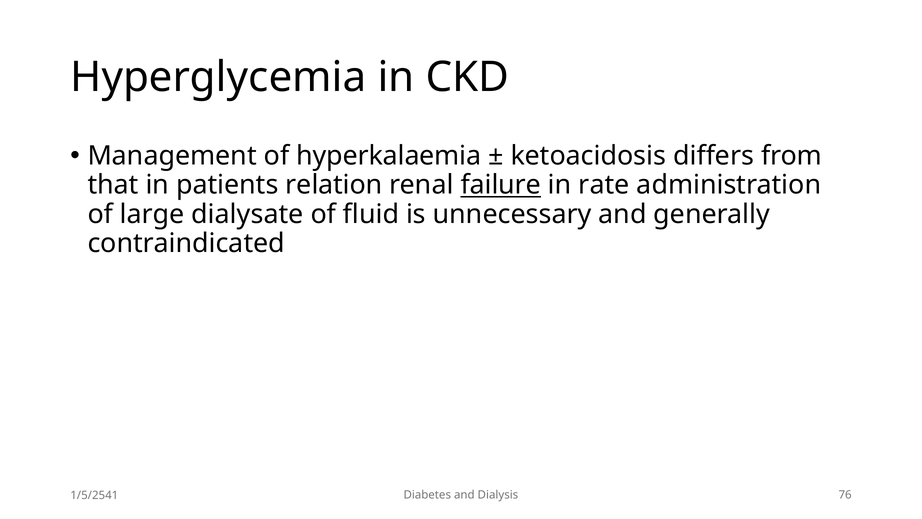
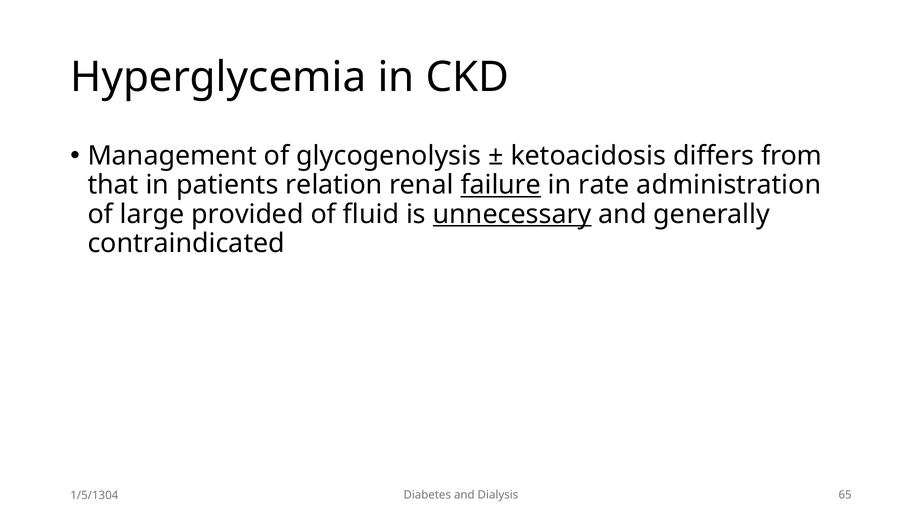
hyperkalaemia: hyperkalaemia -> glycogenolysis
dialysate: dialysate -> provided
unnecessary underline: none -> present
76: 76 -> 65
1/5/2541: 1/5/2541 -> 1/5/1304
